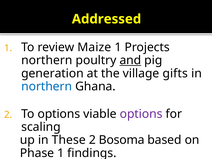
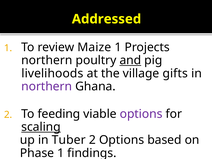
generation: generation -> livelihoods
northern at (47, 86) colour: blue -> purple
To options: options -> feeding
scaling underline: none -> present
These: These -> Tuber
2 Bosoma: Bosoma -> Options
